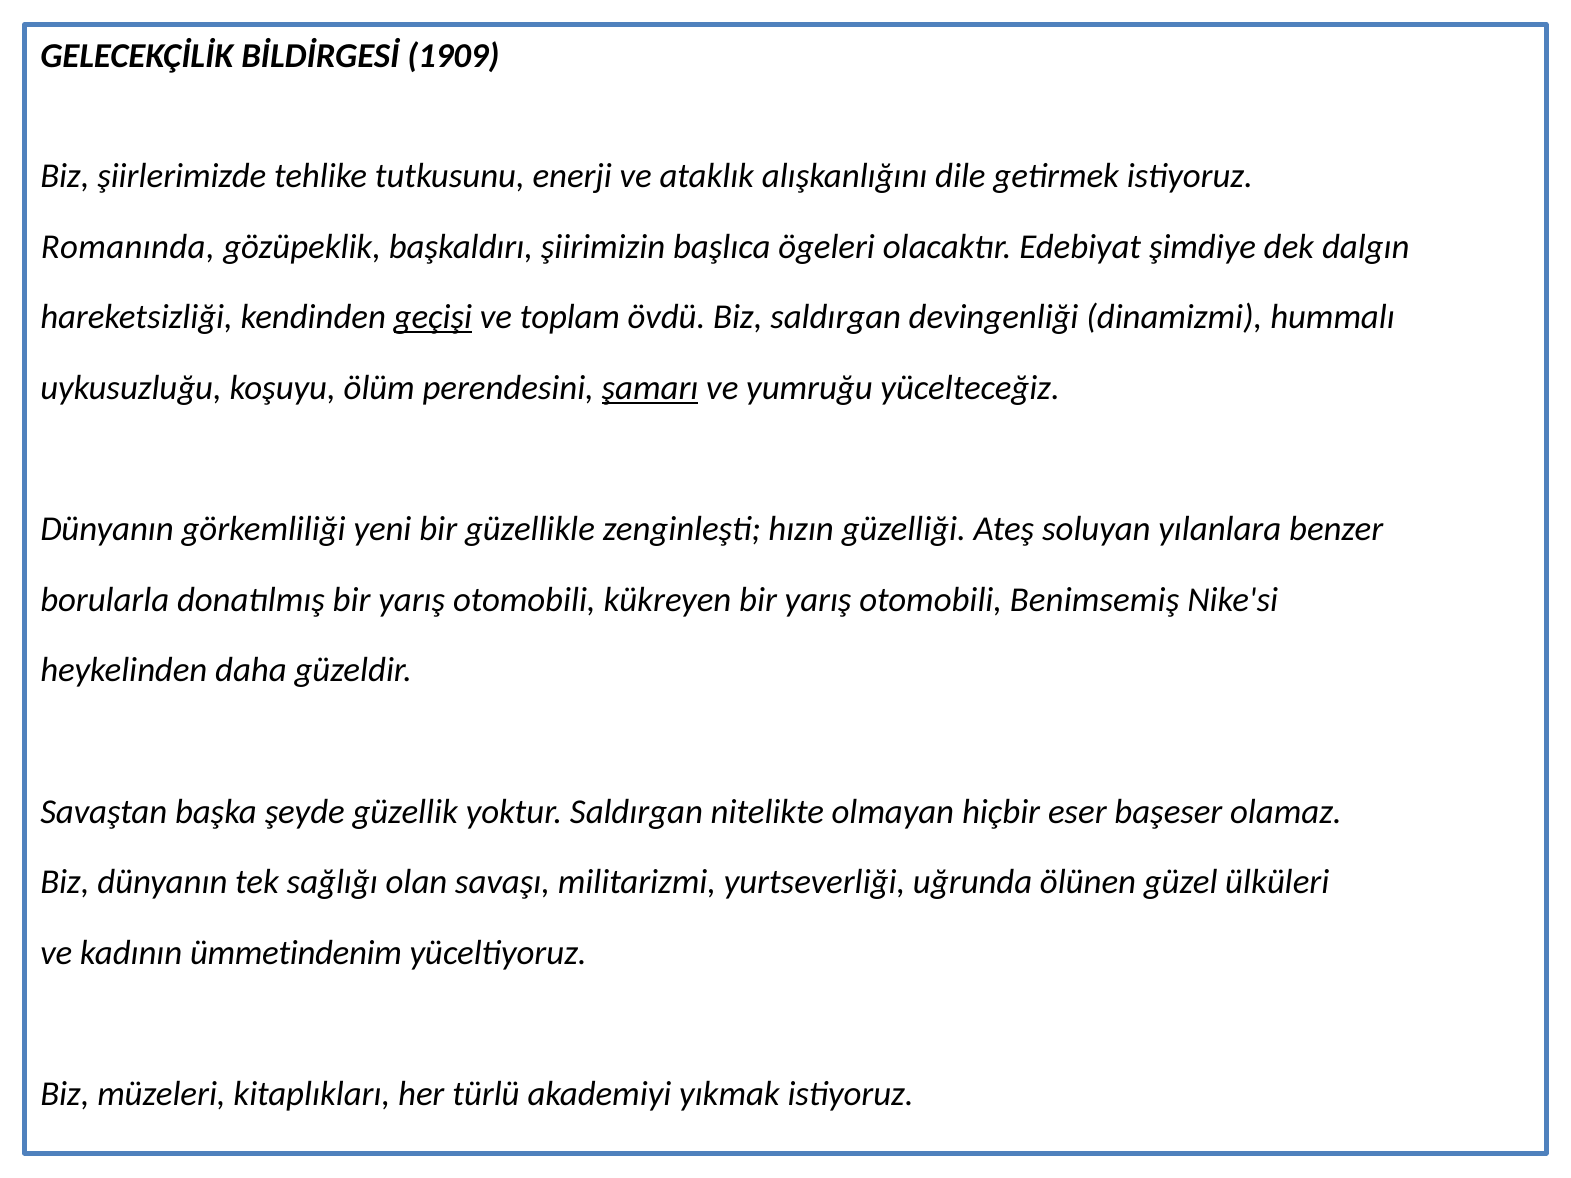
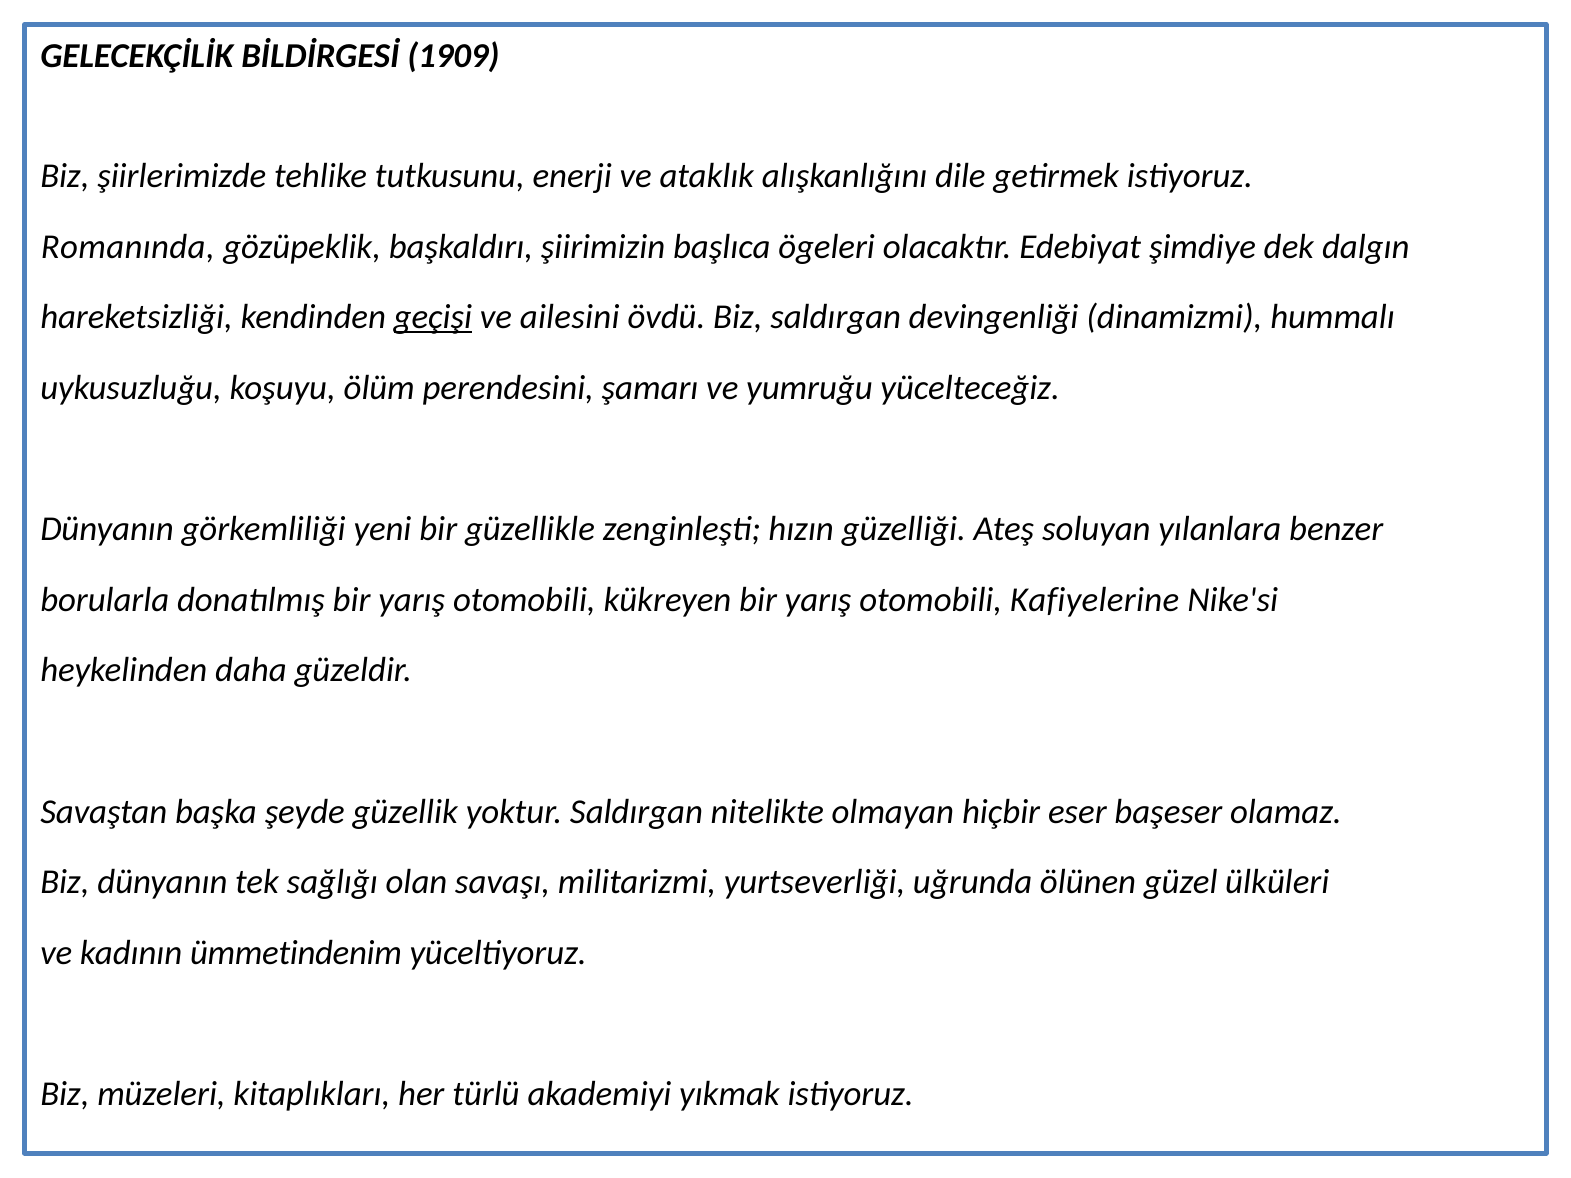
toplam: toplam -> ailesini
şamarı underline: present -> none
Benimsemiş: Benimsemiş -> Kafiyelerine
